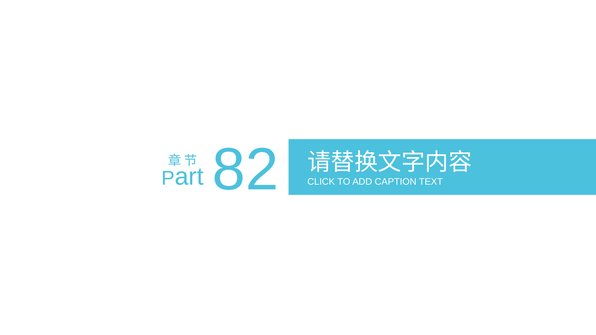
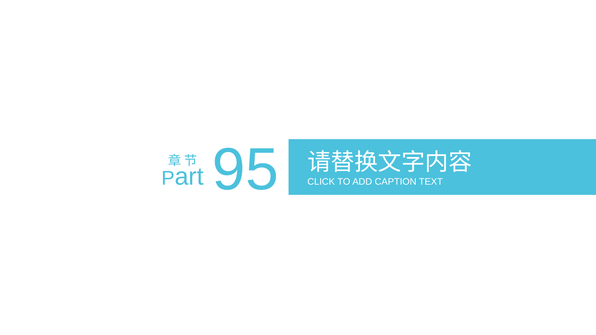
82: 82 -> 95
